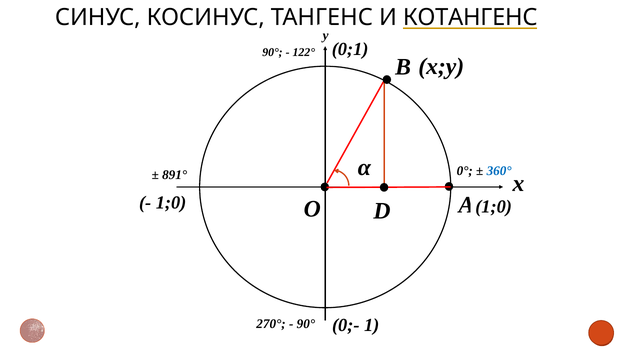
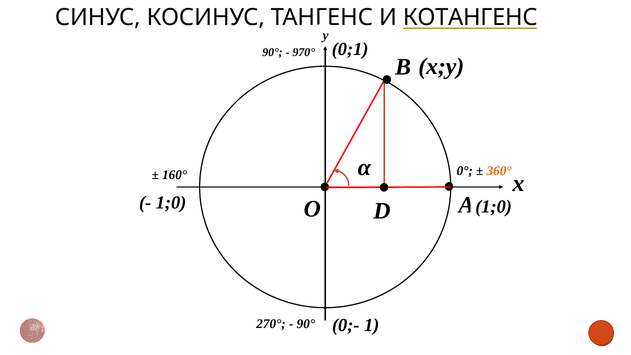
122°: 122° -> 970°
360° colour: blue -> orange
891°: 891° -> 160°
